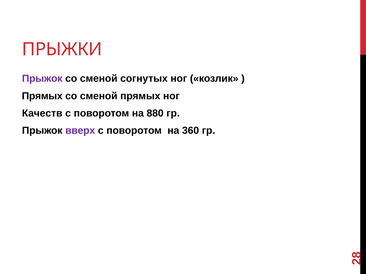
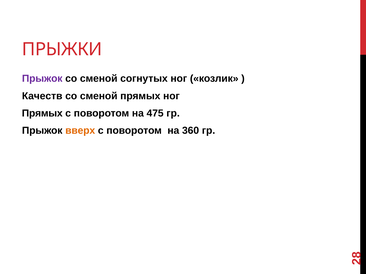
Прямых at (42, 96): Прямых -> Качеств
Качеств at (42, 113): Качеств -> Прямых
880: 880 -> 475
вверх colour: purple -> orange
